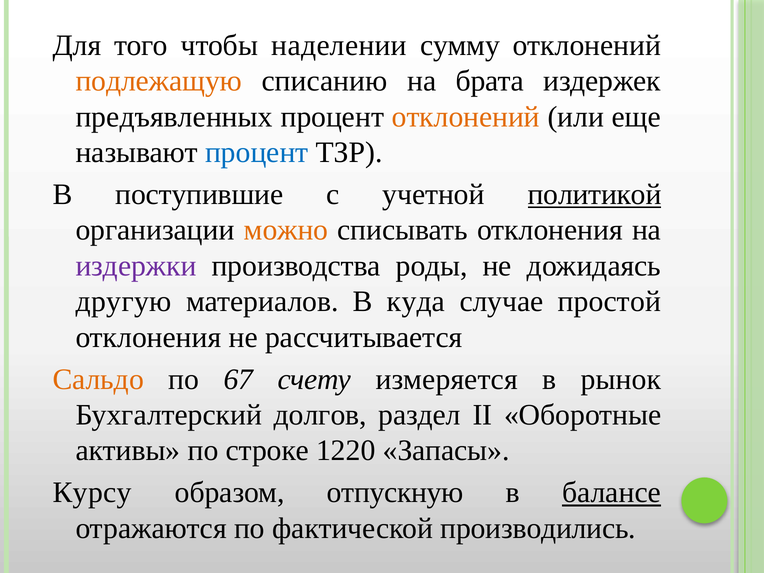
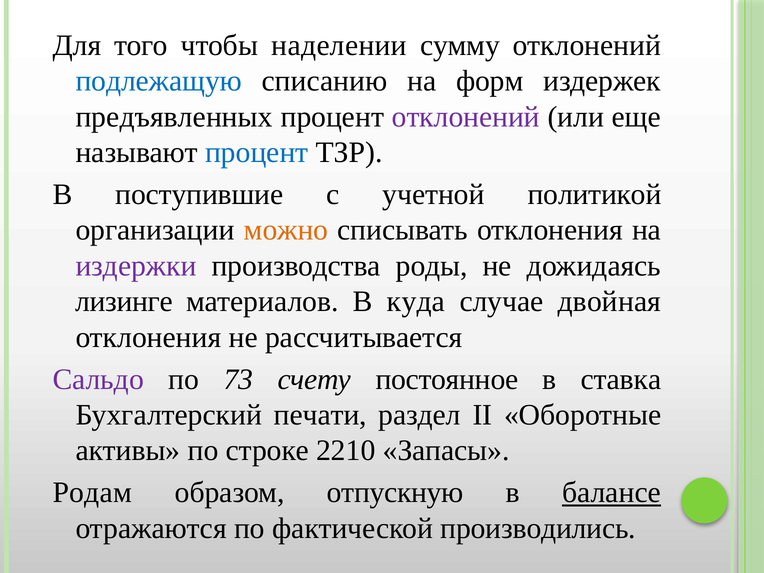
подлежащую colour: orange -> blue
брата: брата -> форм
отклонений at (466, 117) colour: orange -> purple
политикой underline: present -> none
другую: другую -> лизинге
простой: простой -> двойная
Сальдо colour: orange -> purple
67: 67 -> 73
измеряется: измеряется -> постоянное
рынок: рынок -> ставка
долгов: долгов -> печати
1220: 1220 -> 2210
Курсу: Курсу -> Родам
